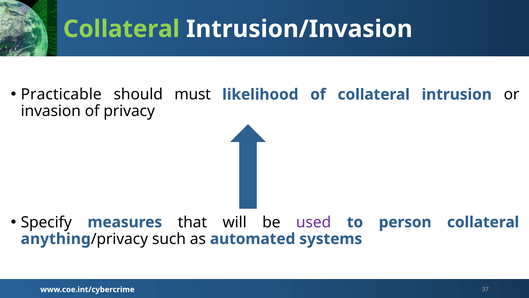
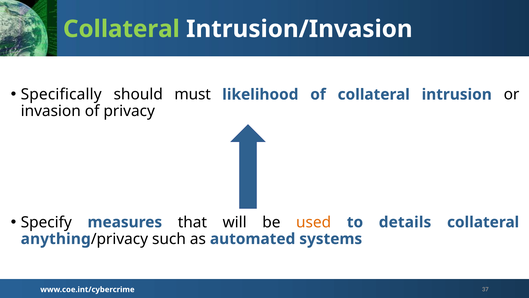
Practicable: Practicable -> Specifically
used colour: purple -> orange
person: person -> details
